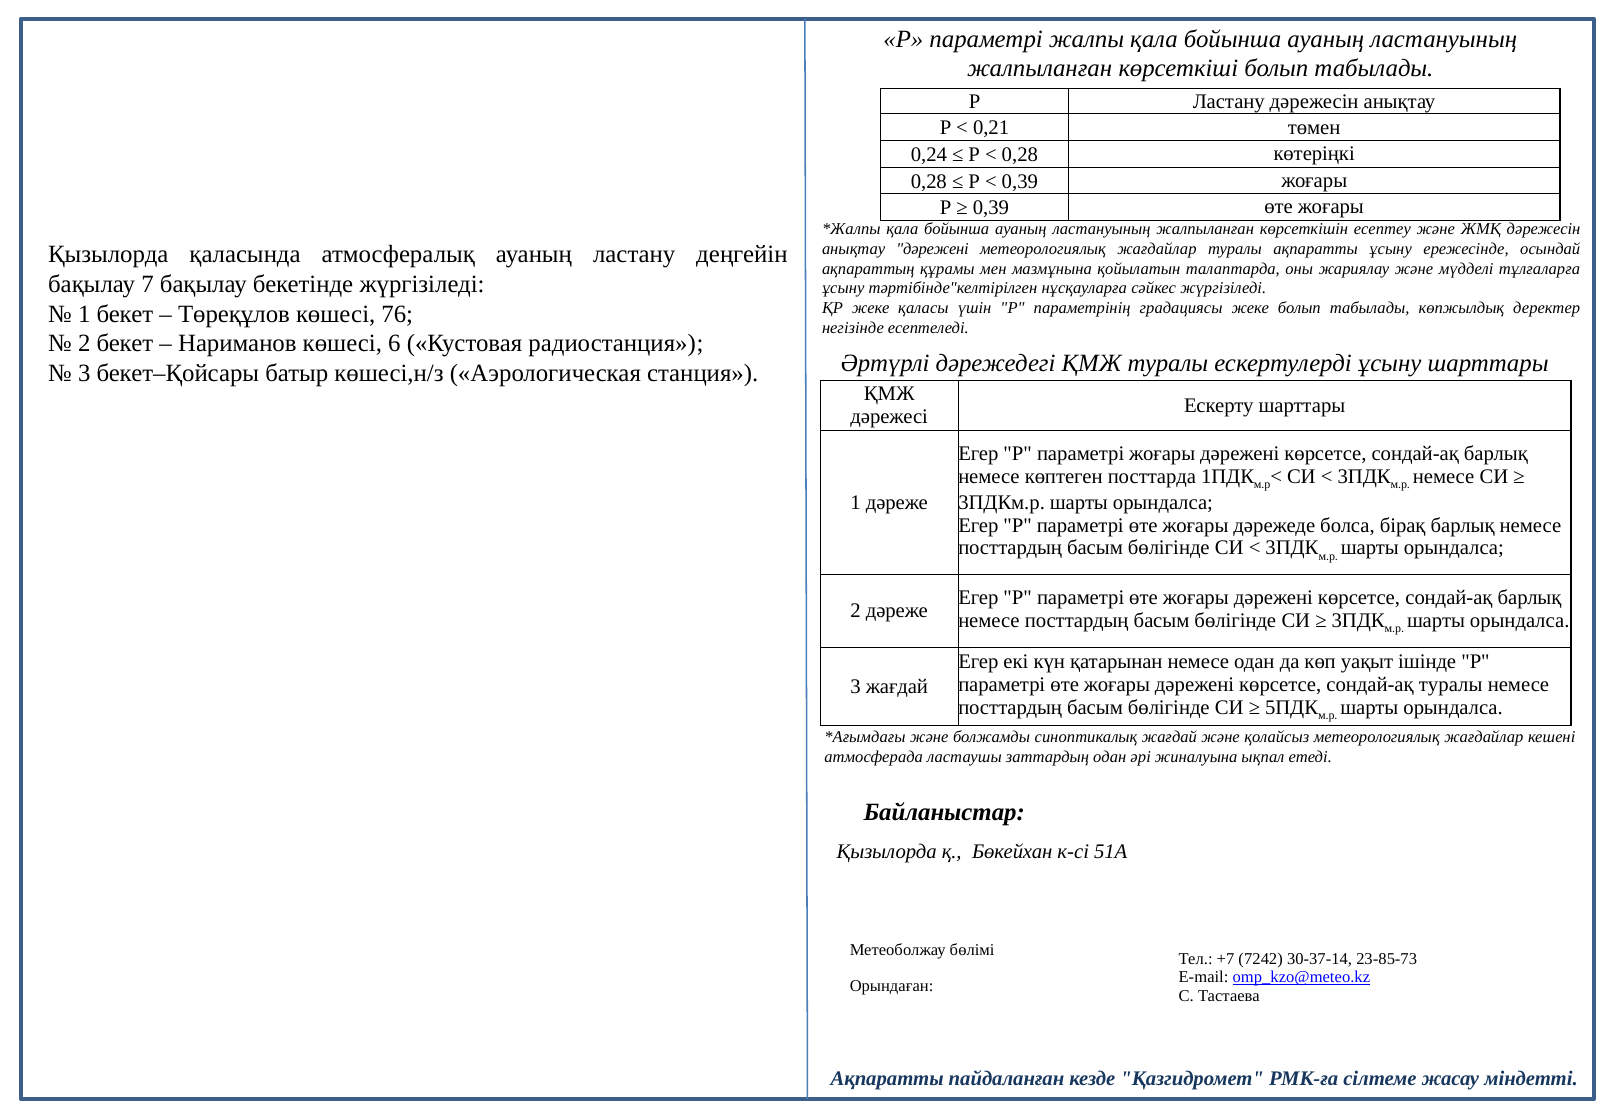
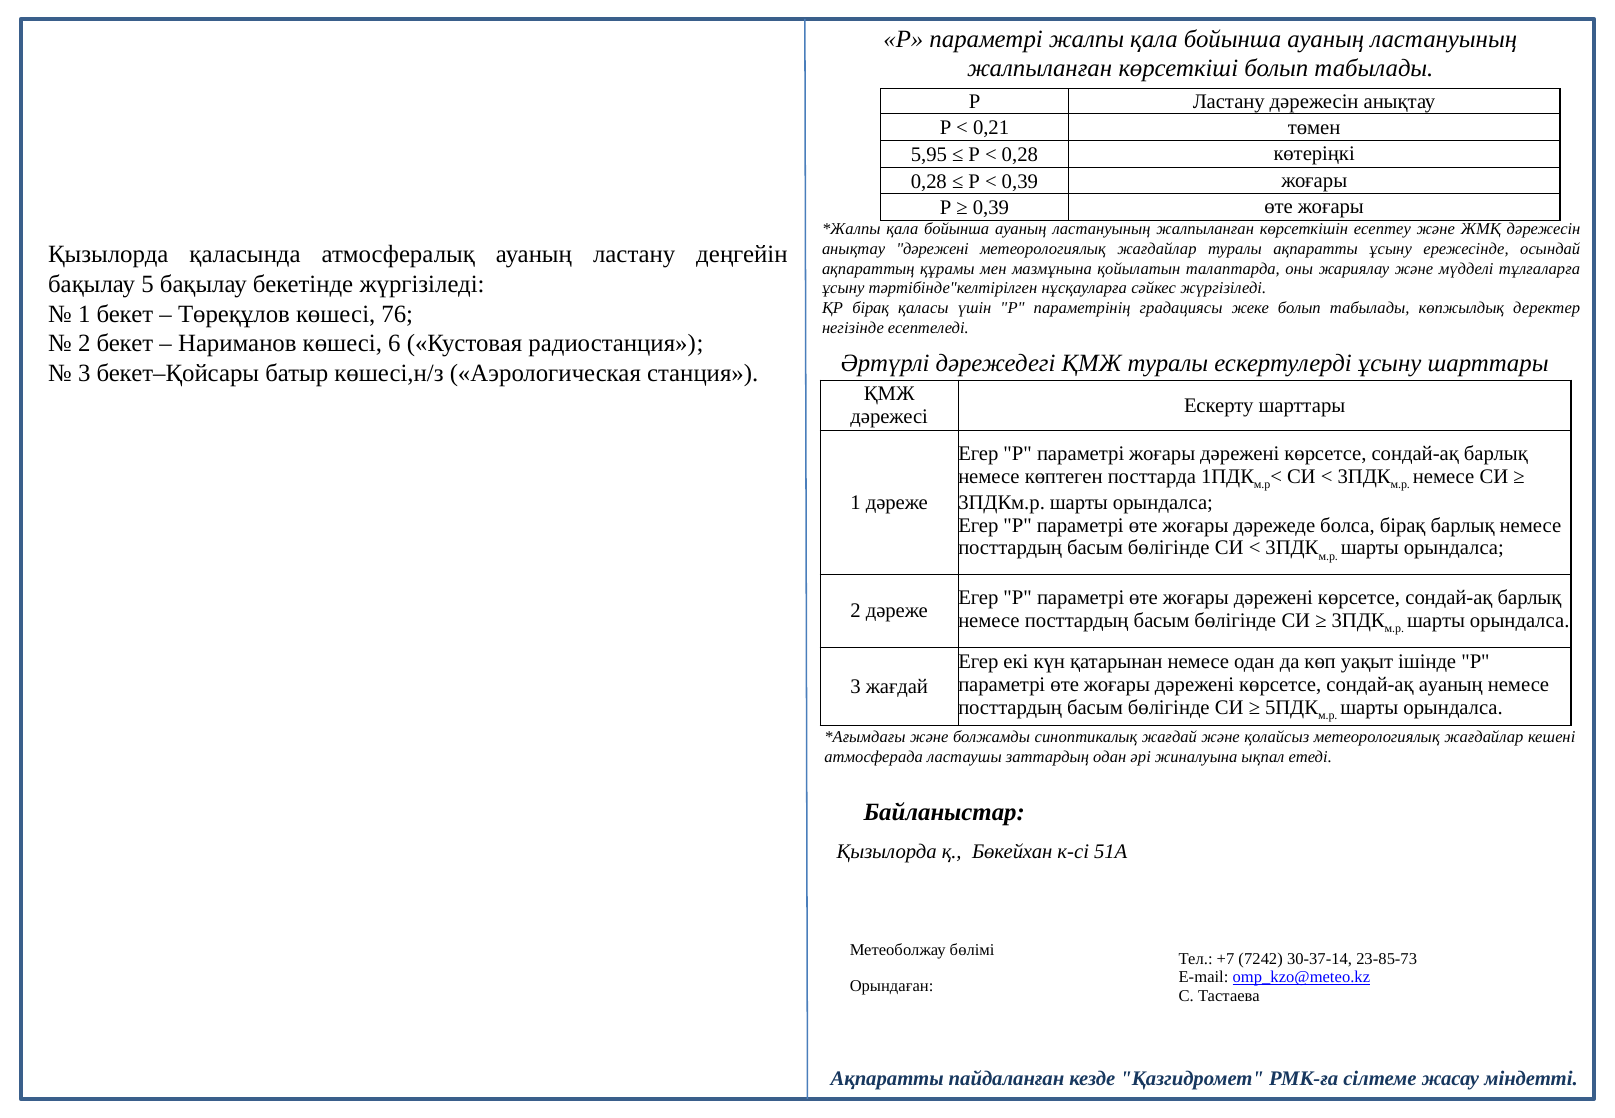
0,24: 0,24 -> 5,95
7: 7 -> 5
ҚР жеке: жеке -> бірақ
сондай-ақ туралы: туралы -> ауаның
